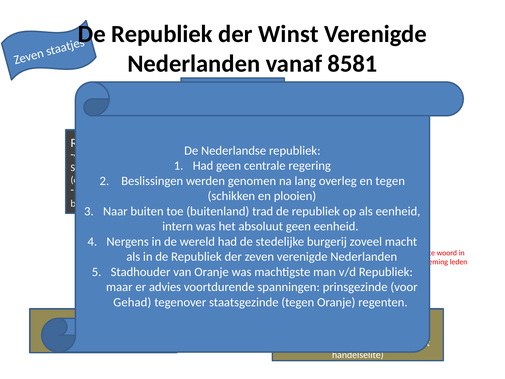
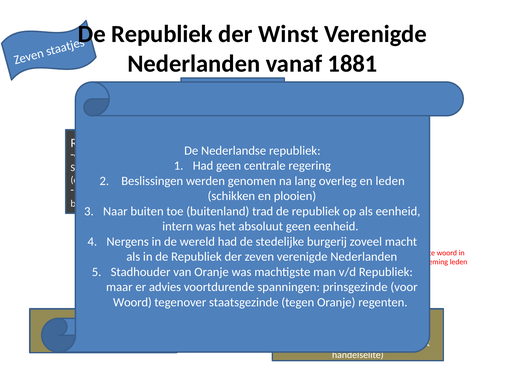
8581: 8581 -> 1881
en tegen: tegen -> leden
Gehad at (132, 302): Gehad -> Woord
